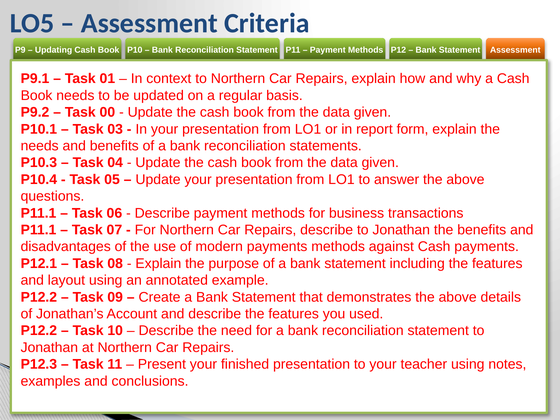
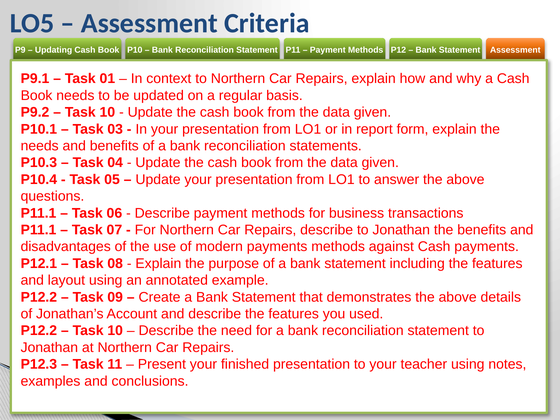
00 at (107, 112): 00 -> 10
